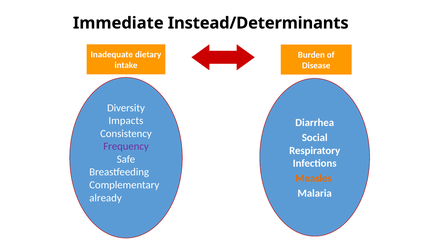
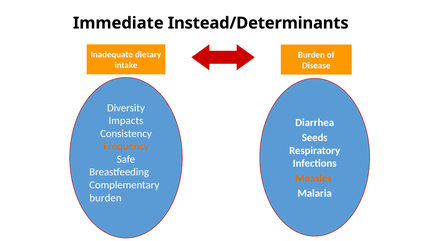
Social: Social -> Seeds
Frequency colour: purple -> orange
already at (106, 198): already -> burden
